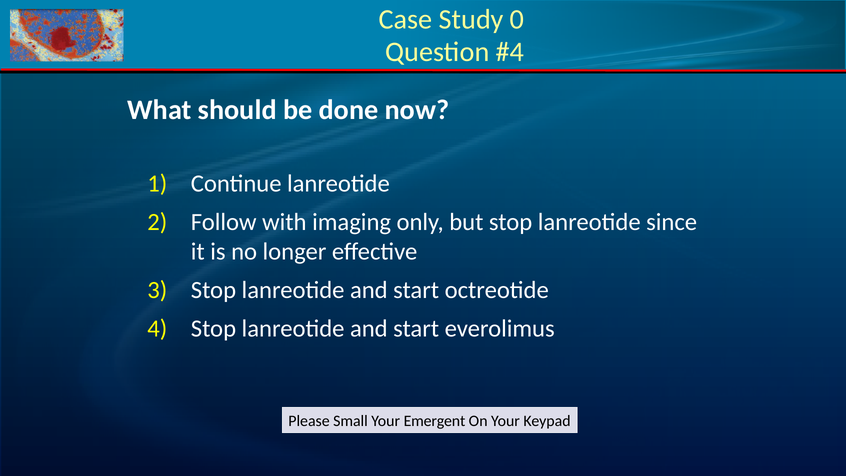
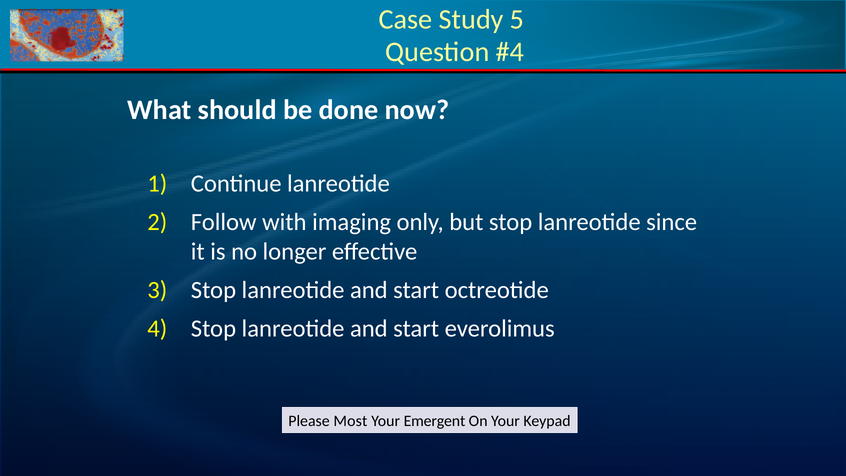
0: 0 -> 5
Small: Small -> Most
